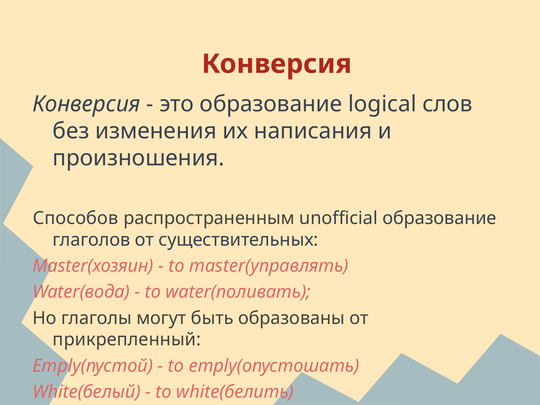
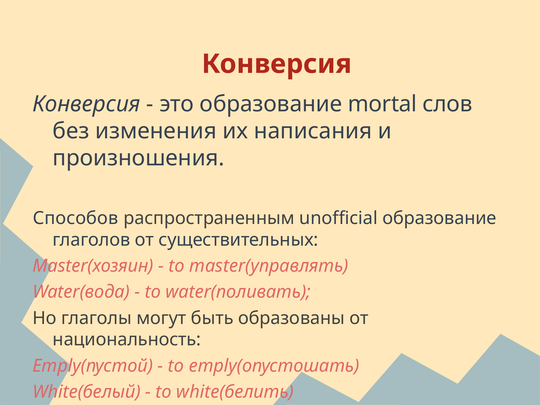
logical: logical -> mortal
прикрепленный: прикрепленный -> национальность
